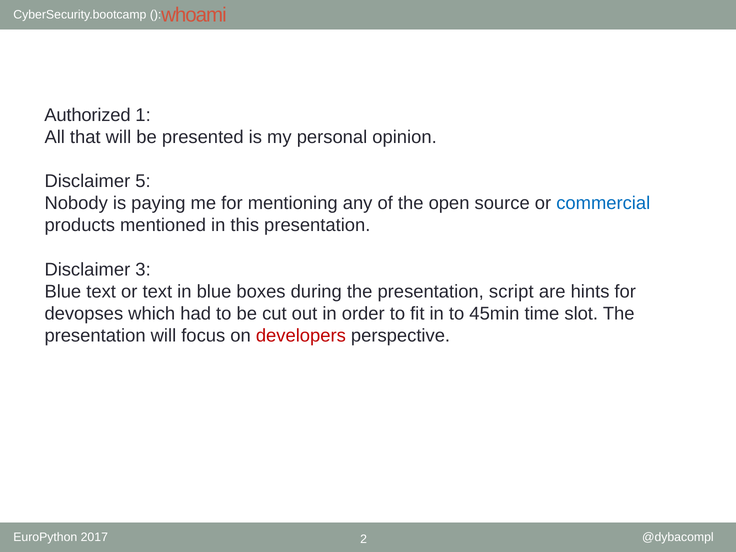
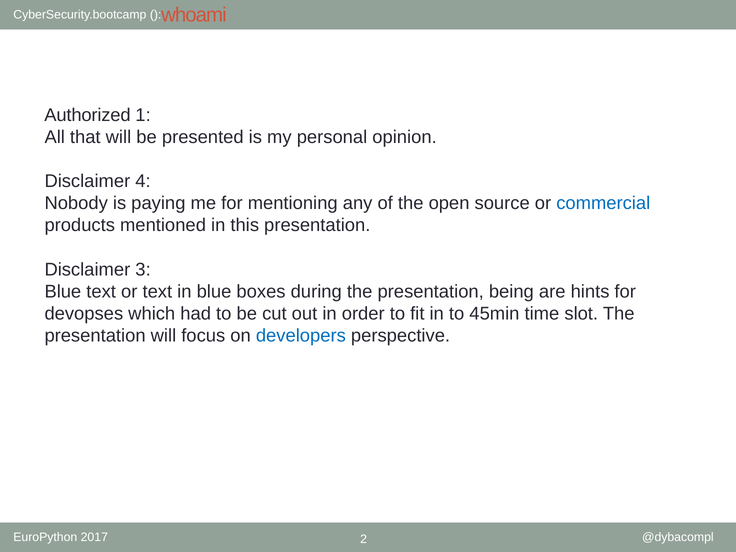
5: 5 -> 4
script: script -> being
developers colour: red -> blue
